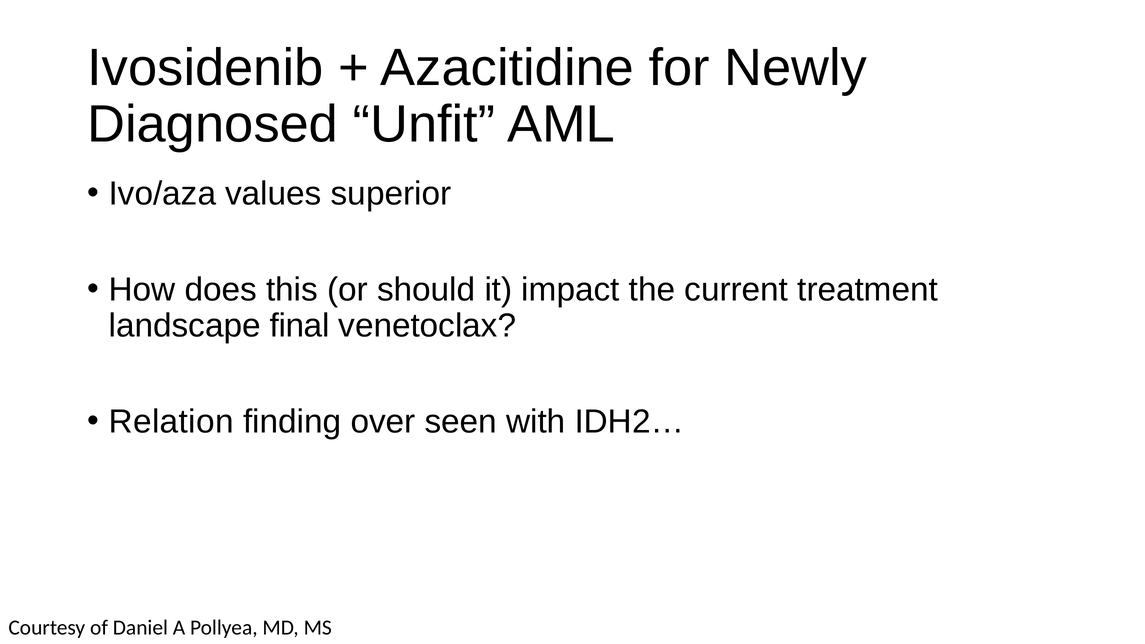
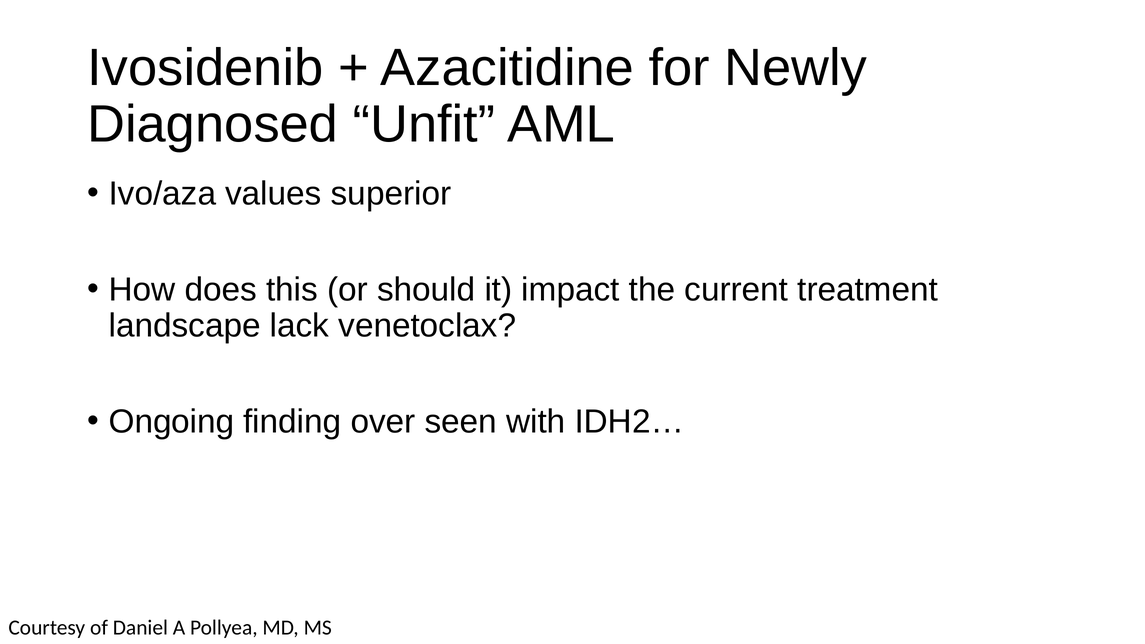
final: final -> lack
Relation: Relation -> Ongoing
